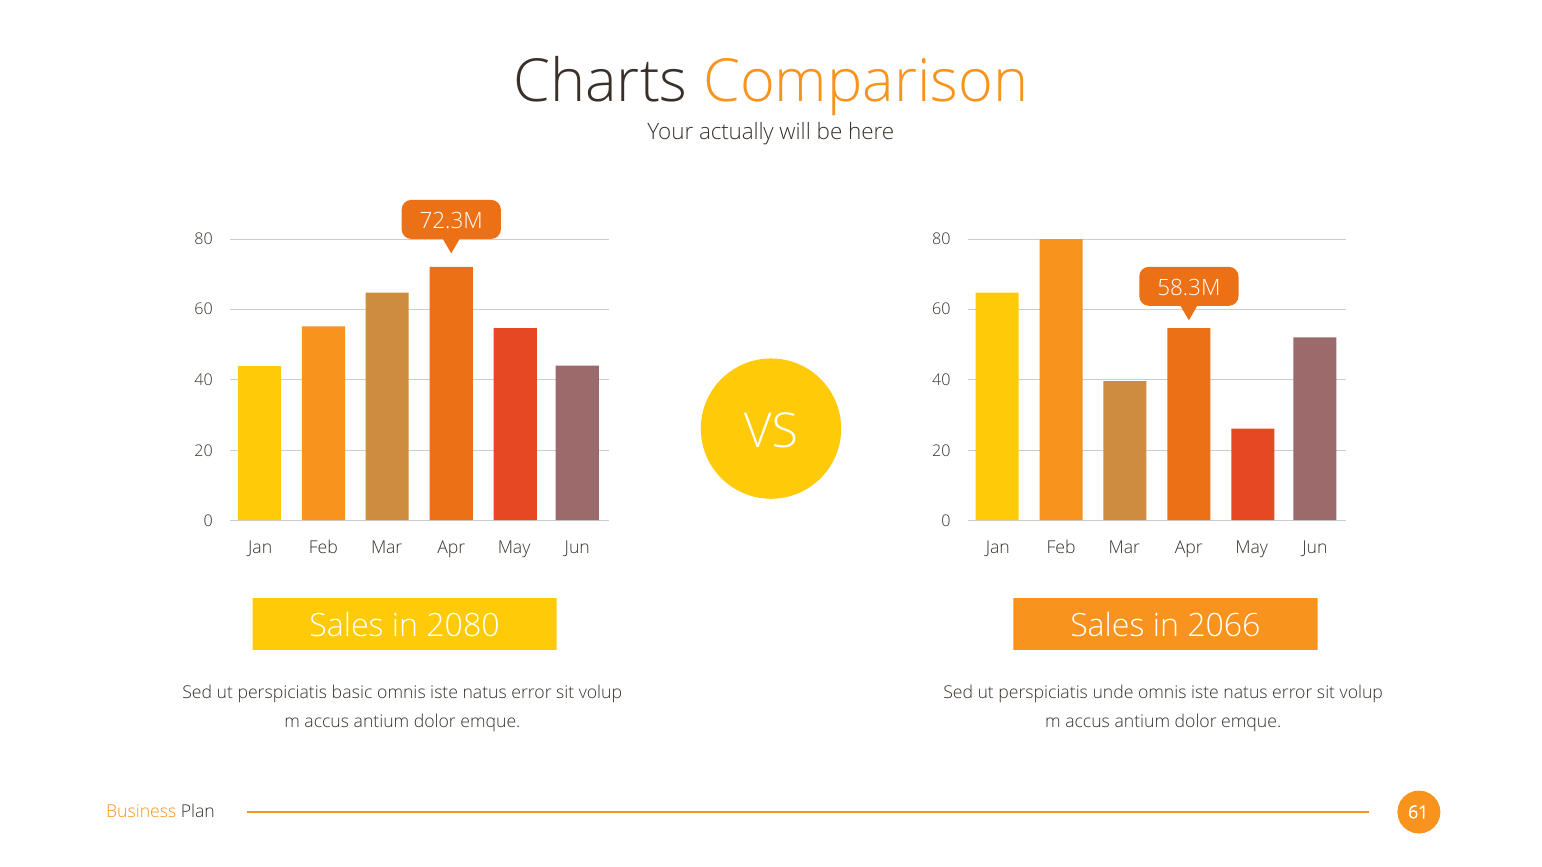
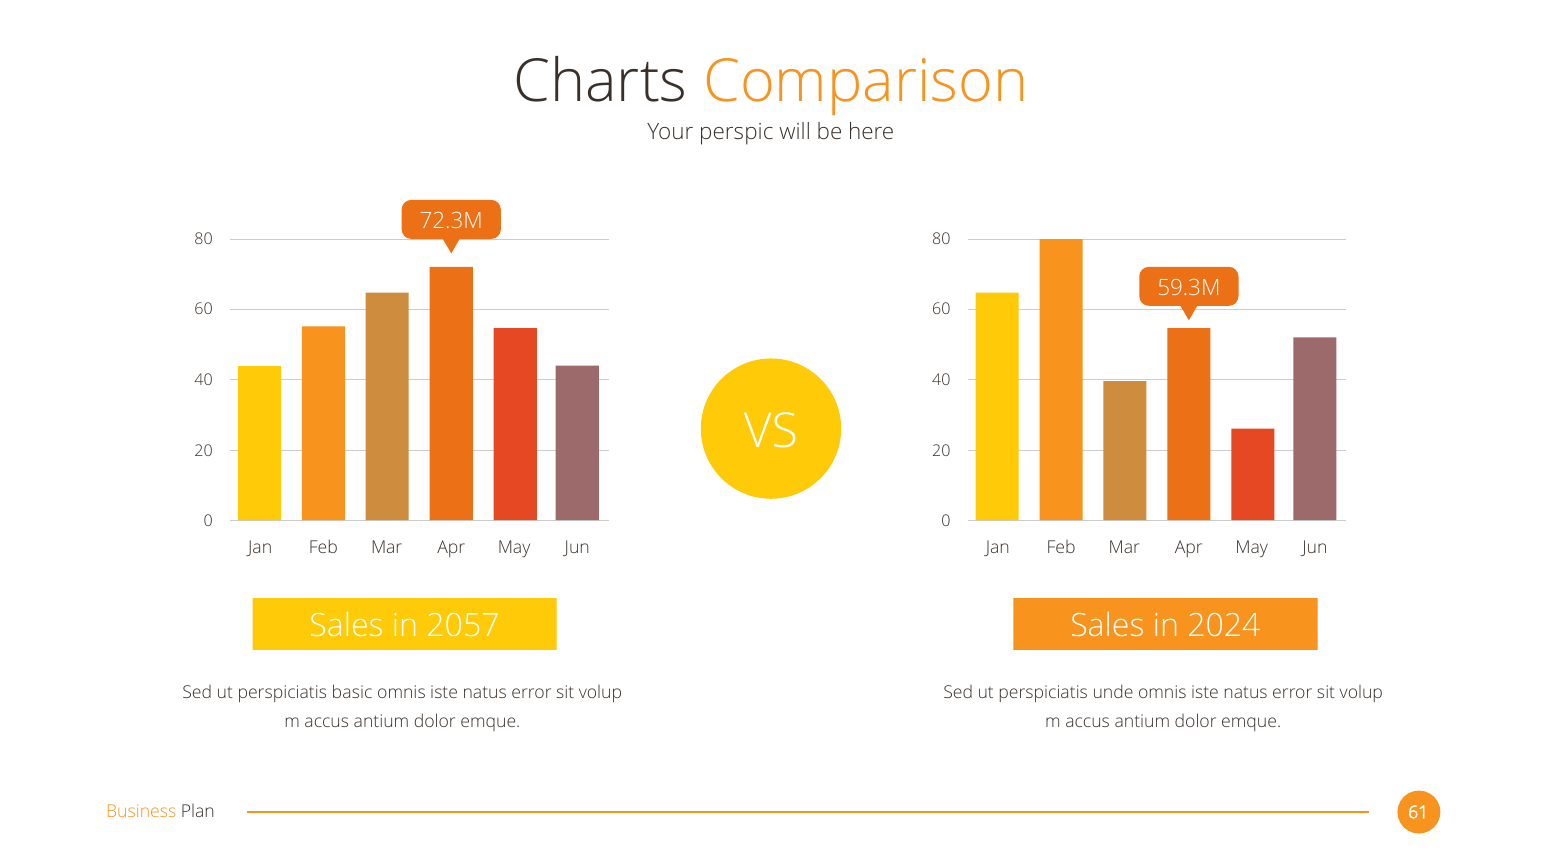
actually: actually -> perspic
58.3M: 58.3M -> 59.3M
2080: 2080 -> 2057
2066: 2066 -> 2024
